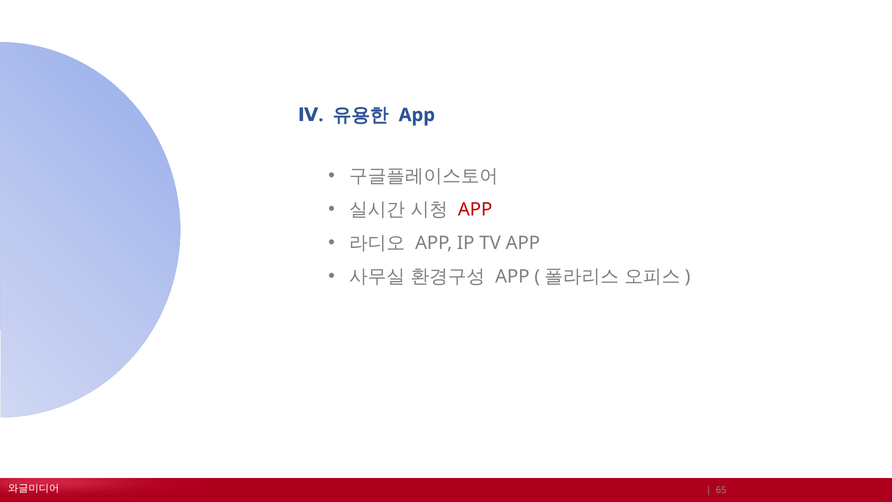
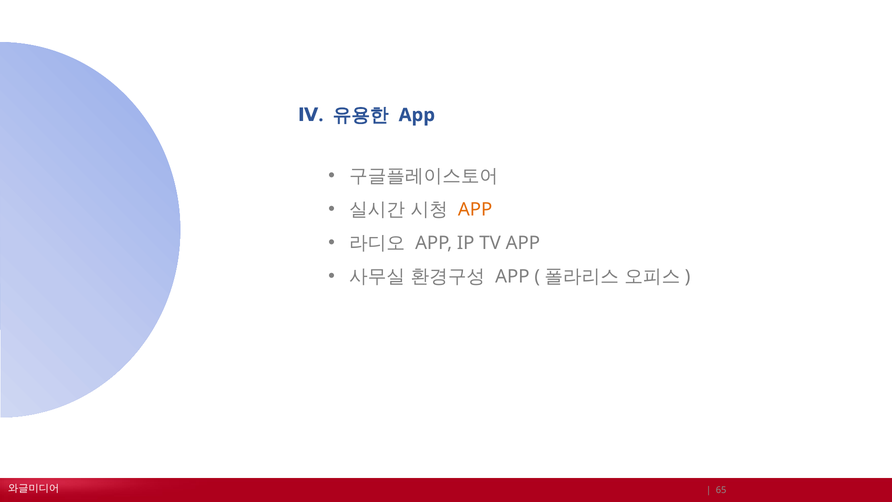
APP at (475, 209) colour: red -> orange
